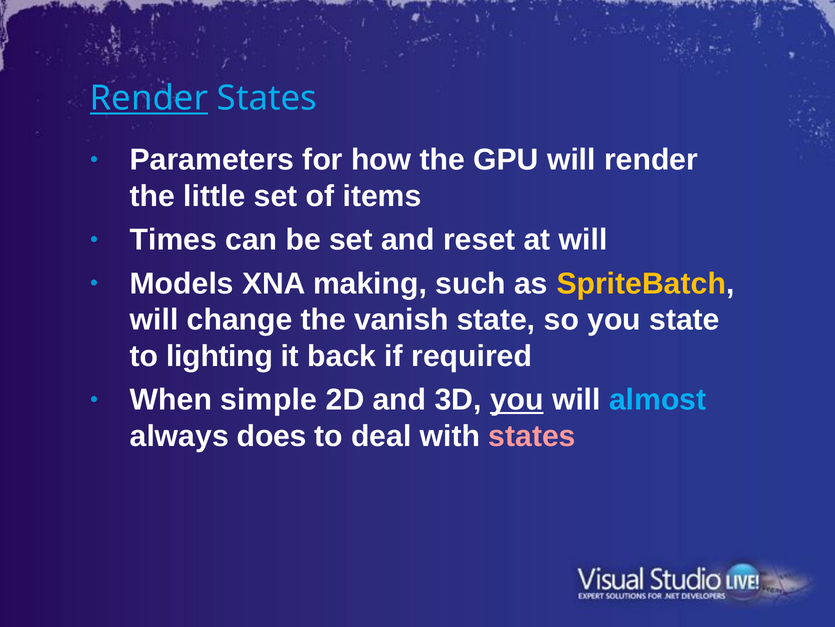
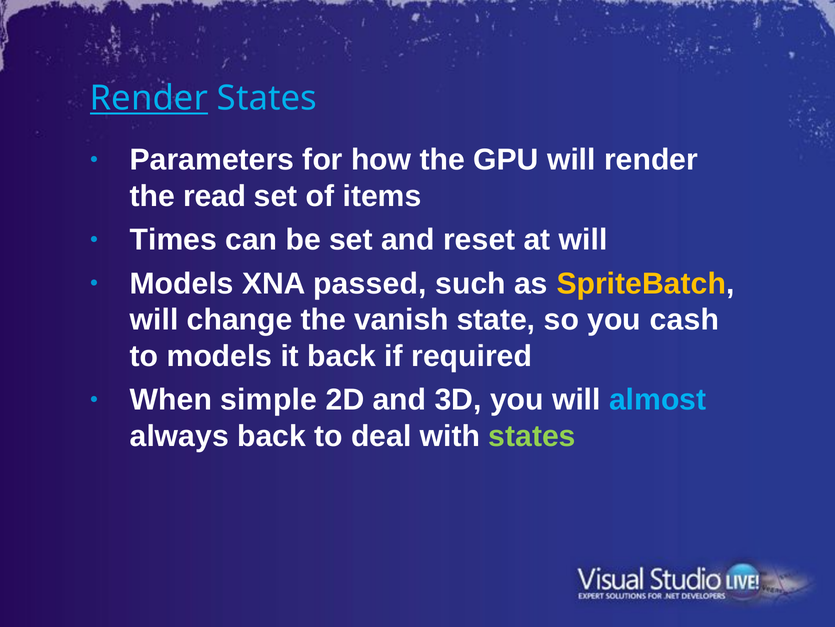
little: little -> read
making: making -> passed
you state: state -> cash
to lighting: lighting -> models
you at (517, 399) underline: present -> none
always does: does -> back
states at (532, 436) colour: pink -> light green
